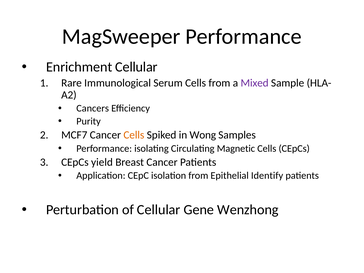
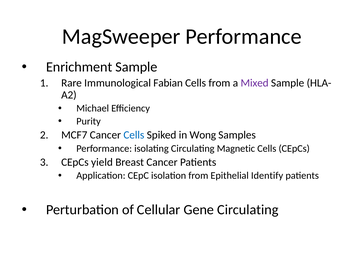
Enrichment Cellular: Cellular -> Sample
Serum: Serum -> Fabian
Cancers: Cancers -> Michael
Cells at (134, 135) colour: orange -> blue
Gene Wenzhong: Wenzhong -> Circulating
